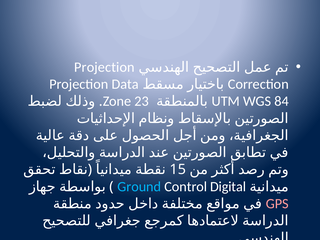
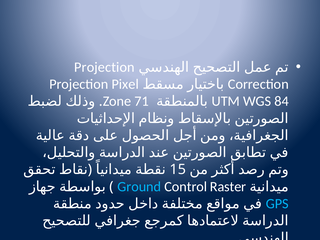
Data: Data -> Pixel
23: 23 -> 71
Digital: Digital -> Raster
GPS colour: pink -> light blue
